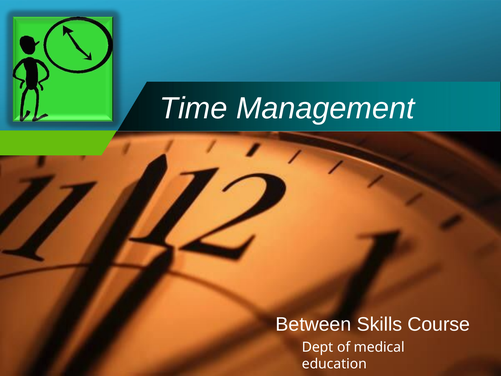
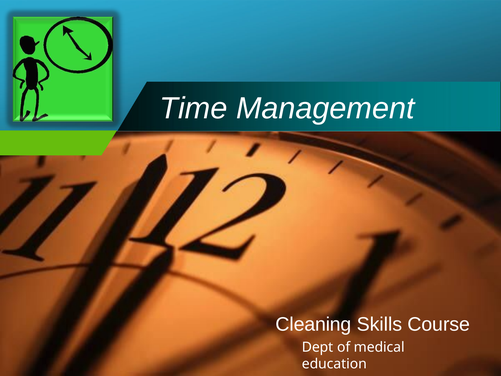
Between: Between -> Cleaning
